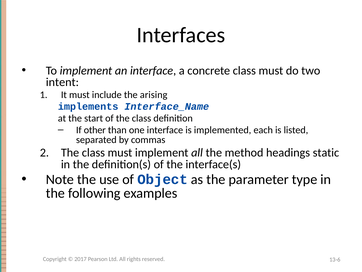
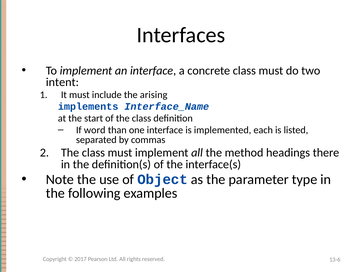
other: other -> word
static: static -> there
